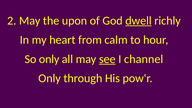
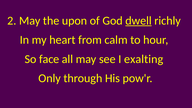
So only: only -> face
see underline: present -> none
channel: channel -> exalting
